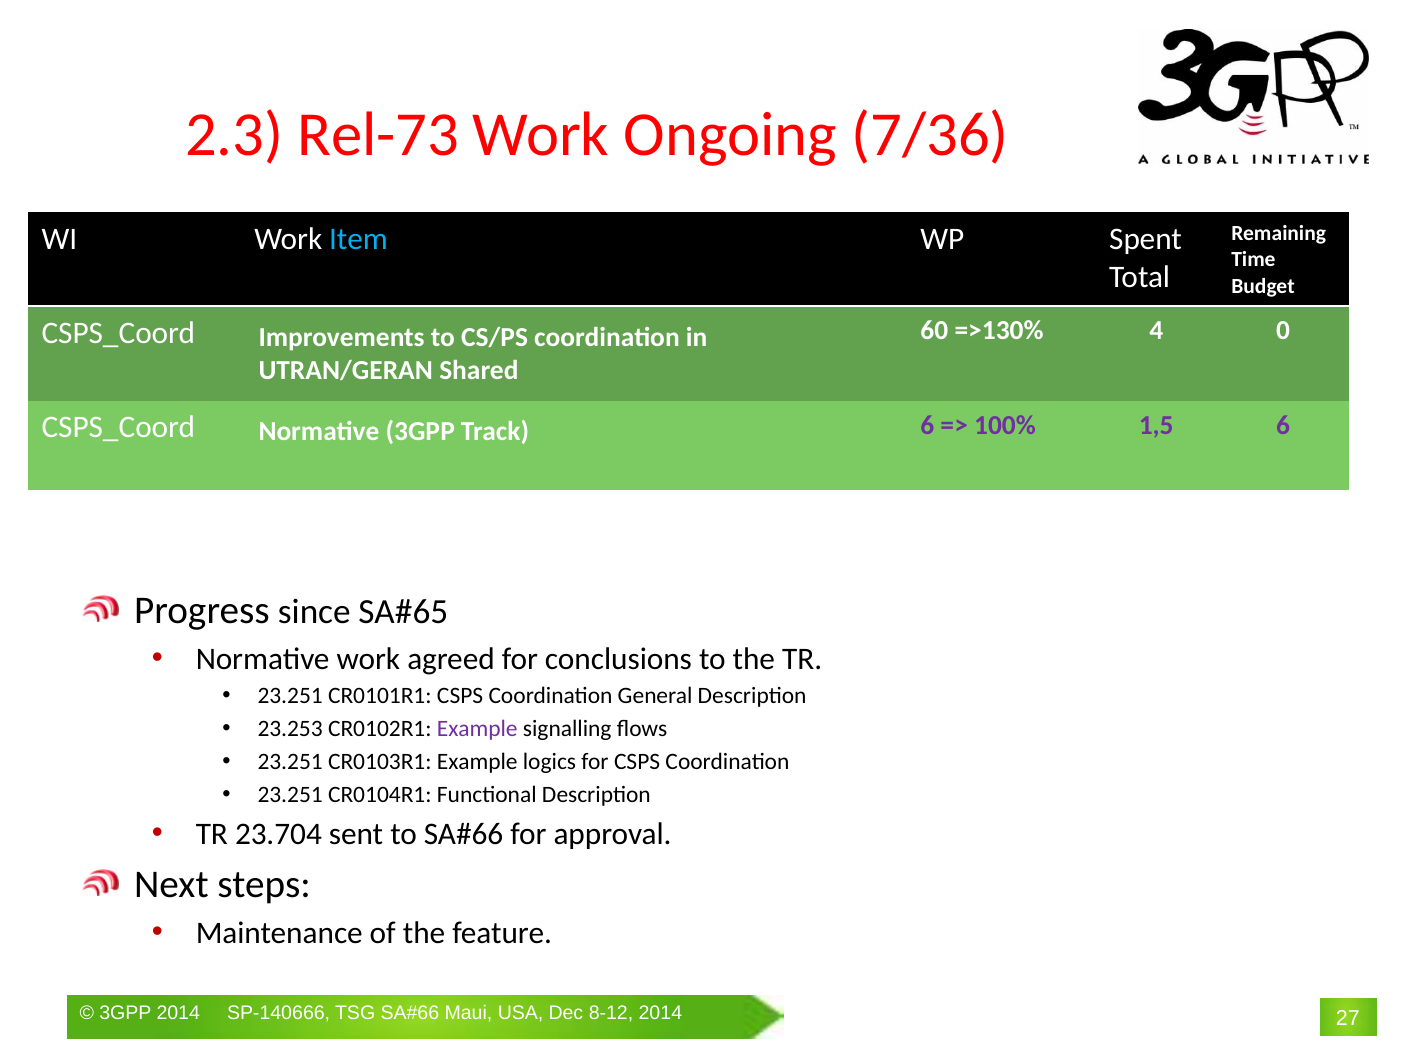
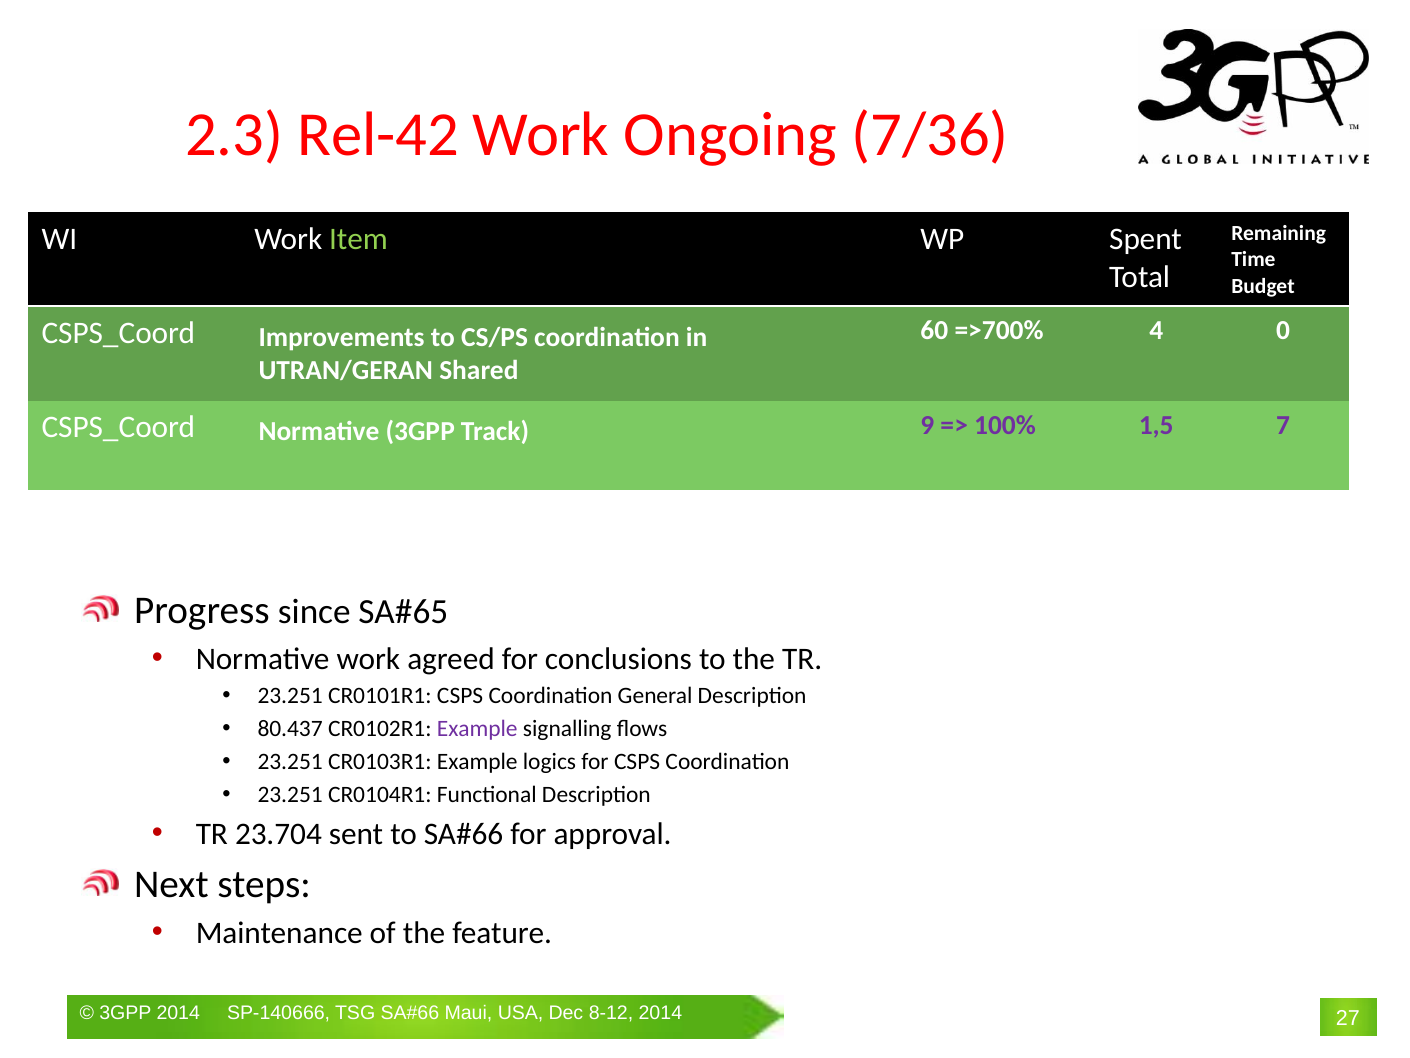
Rel-73: Rel-73 -> Rel-42
Item colour: light blue -> light green
=>130%: =>130% -> =>700%
Track 6: 6 -> 9
1,5 6: 6 -> 7
23.253: 23.253 -> 80.437
